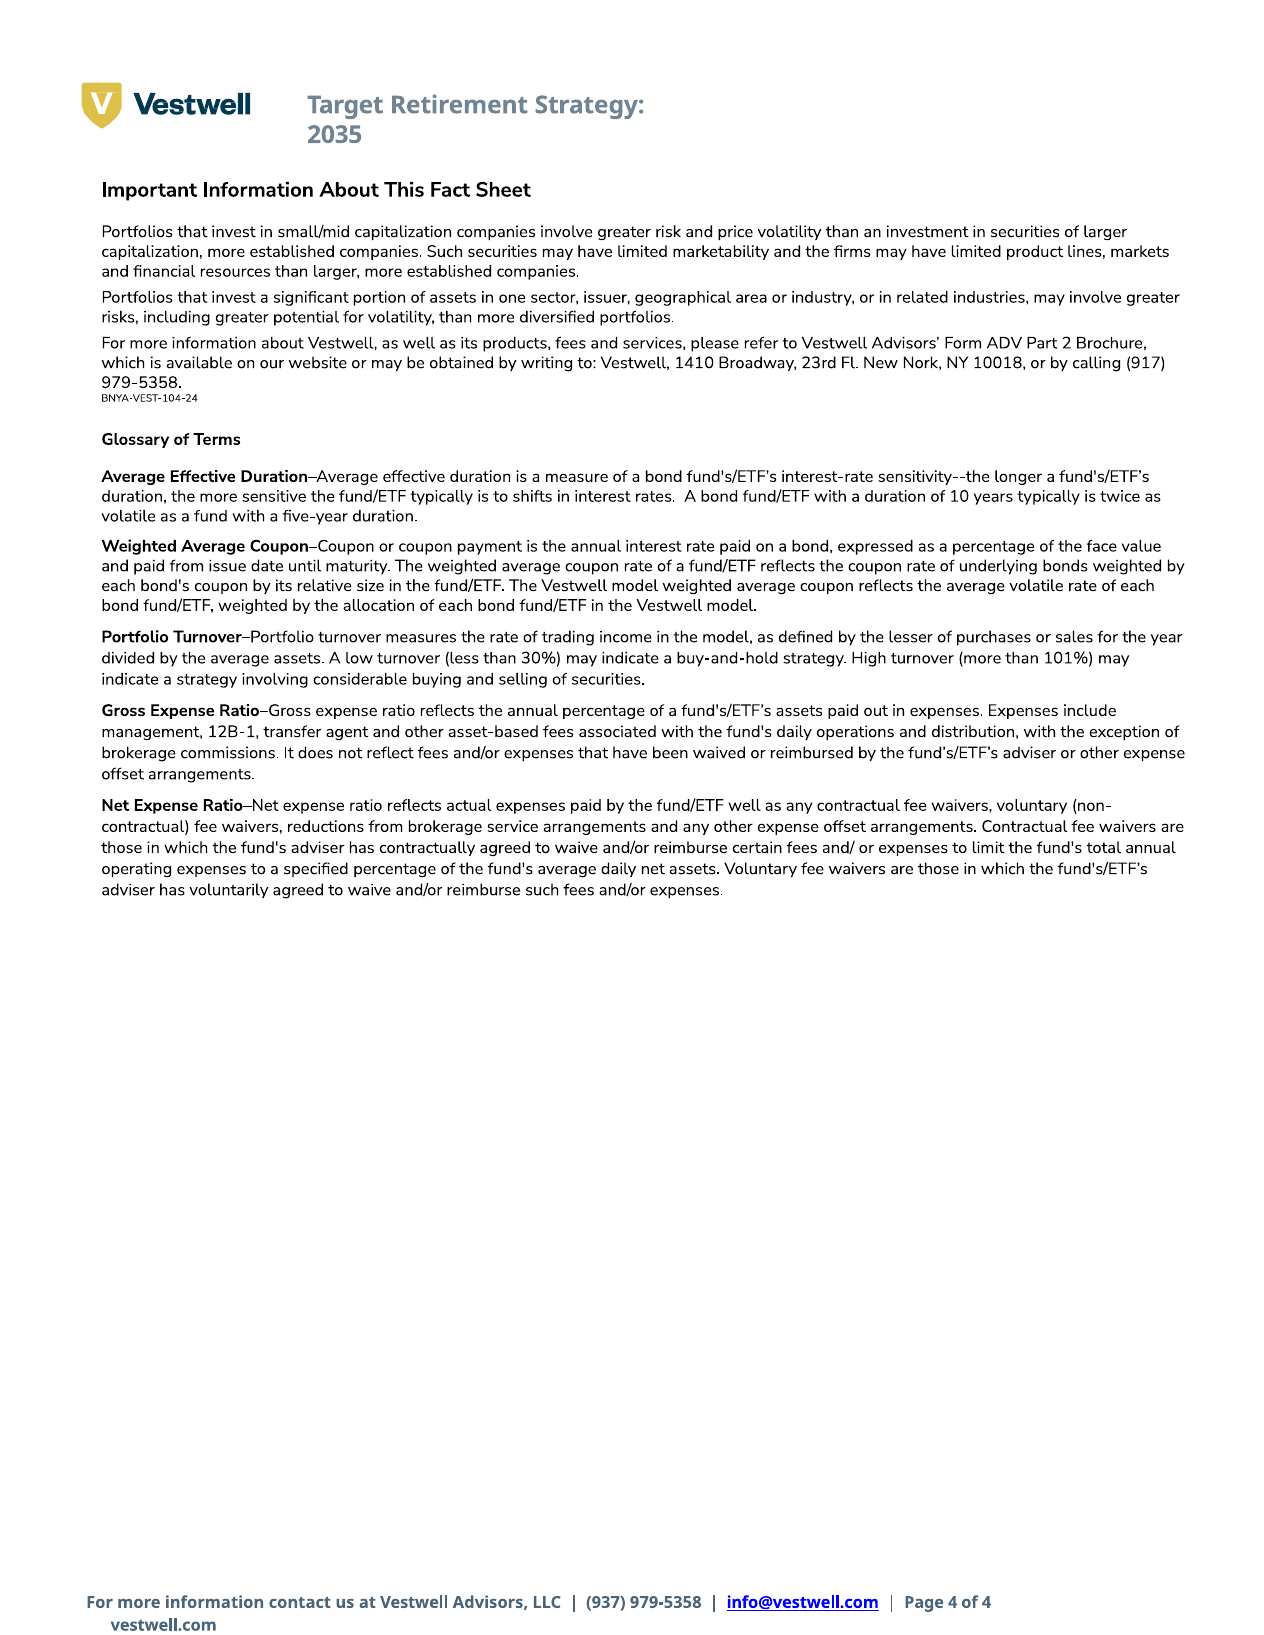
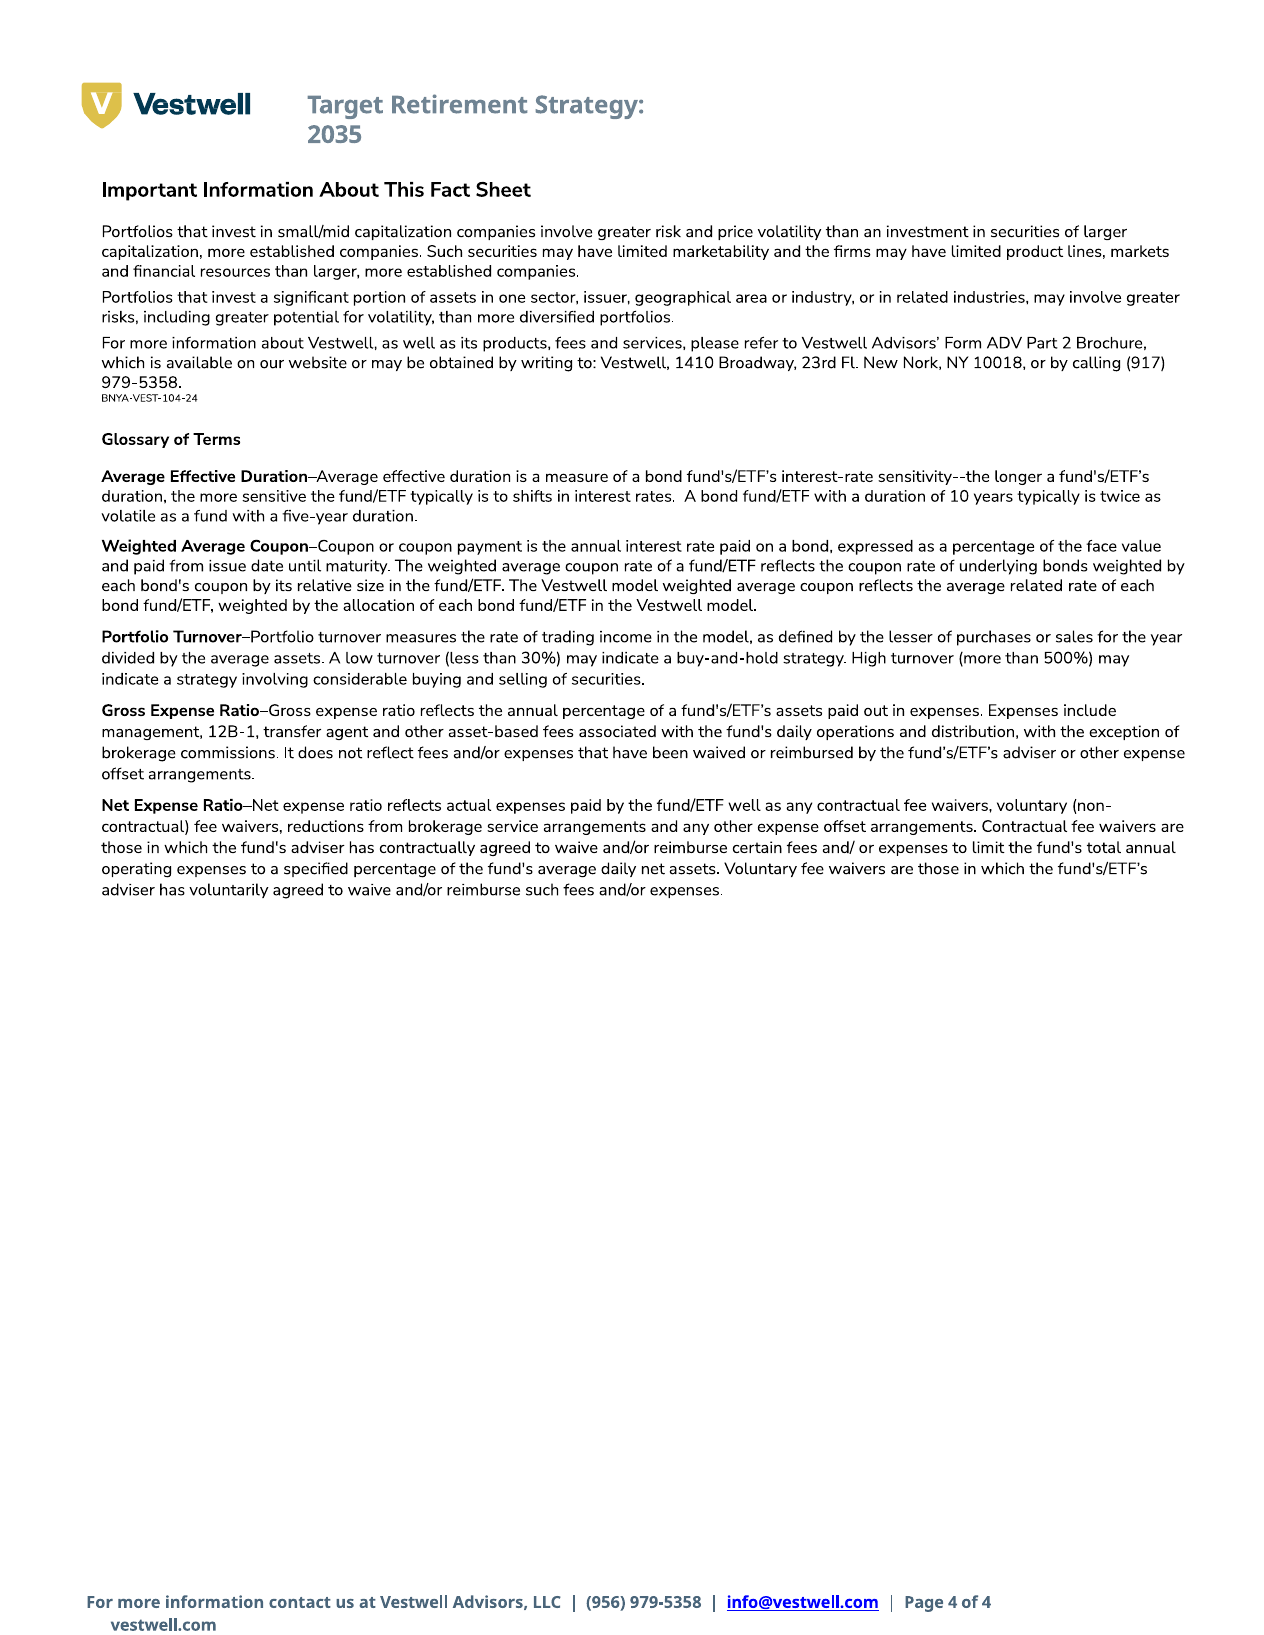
average volatile: volatile -> related
101%: 101% -> 500%
937: 937 -> 956
